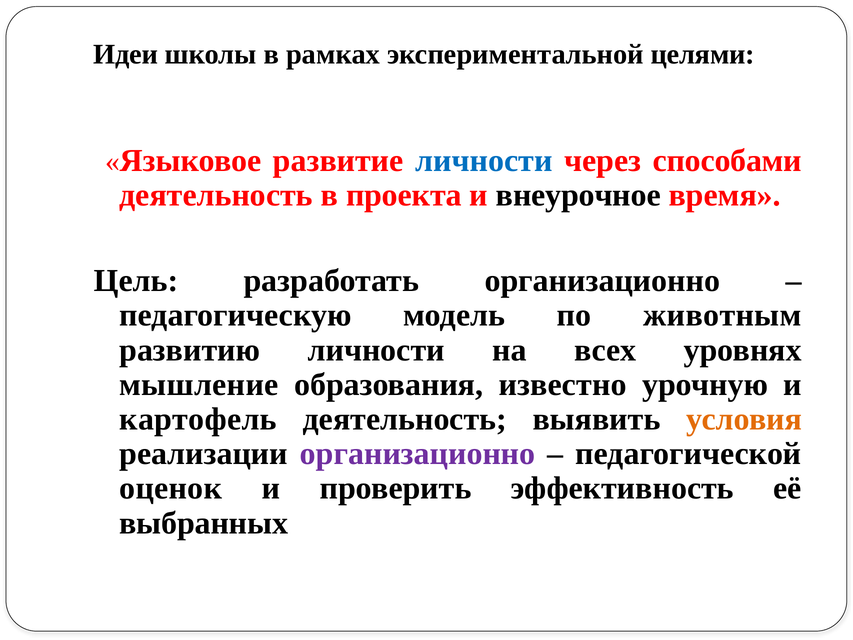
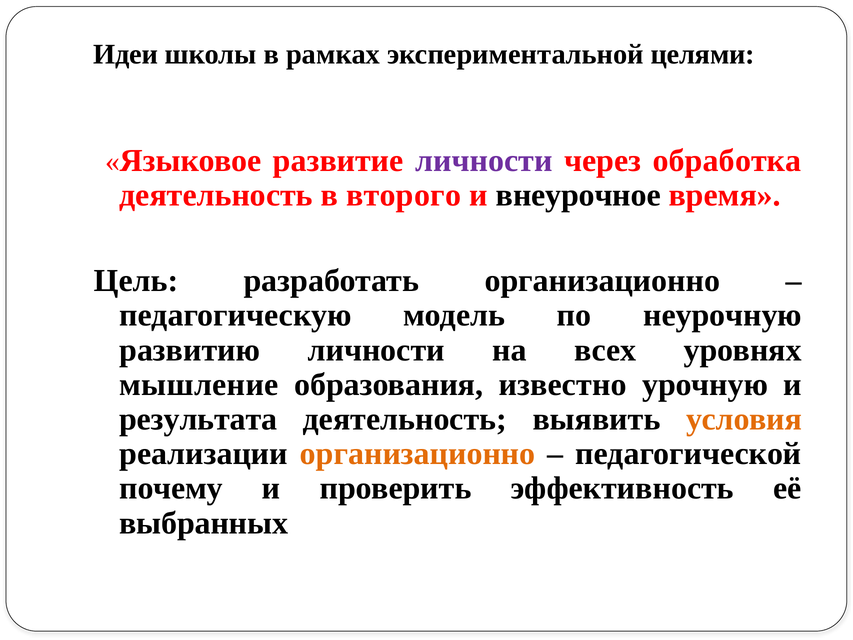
личности at (484, 161) colour: blue -> purple
способами: способами -> обработка
проекта: проекта -> второго
животным: животным -> неурочную
картофель: картофель -> результата
организационно at (418, 454) colour: purple -> orange
оценок: оценок -> почему
